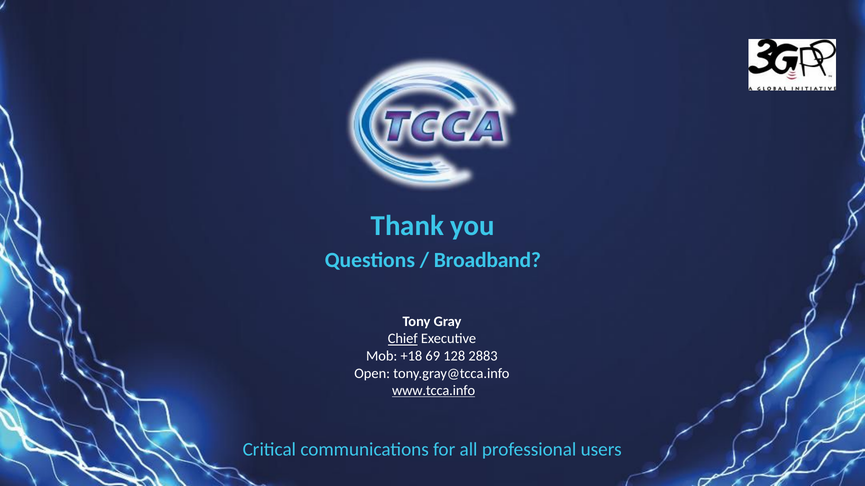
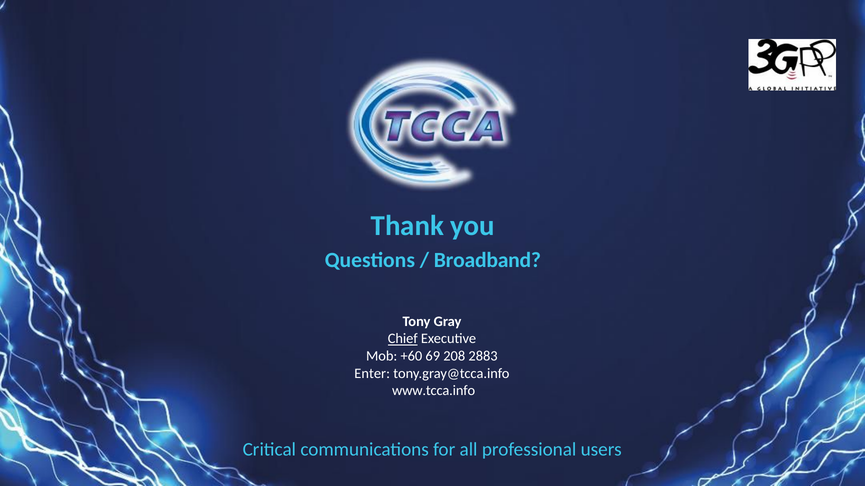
+18: +18 -> +60
128: 128 -> 208
Open: Open -> Enter
www.tcca.info underline: present -> none
